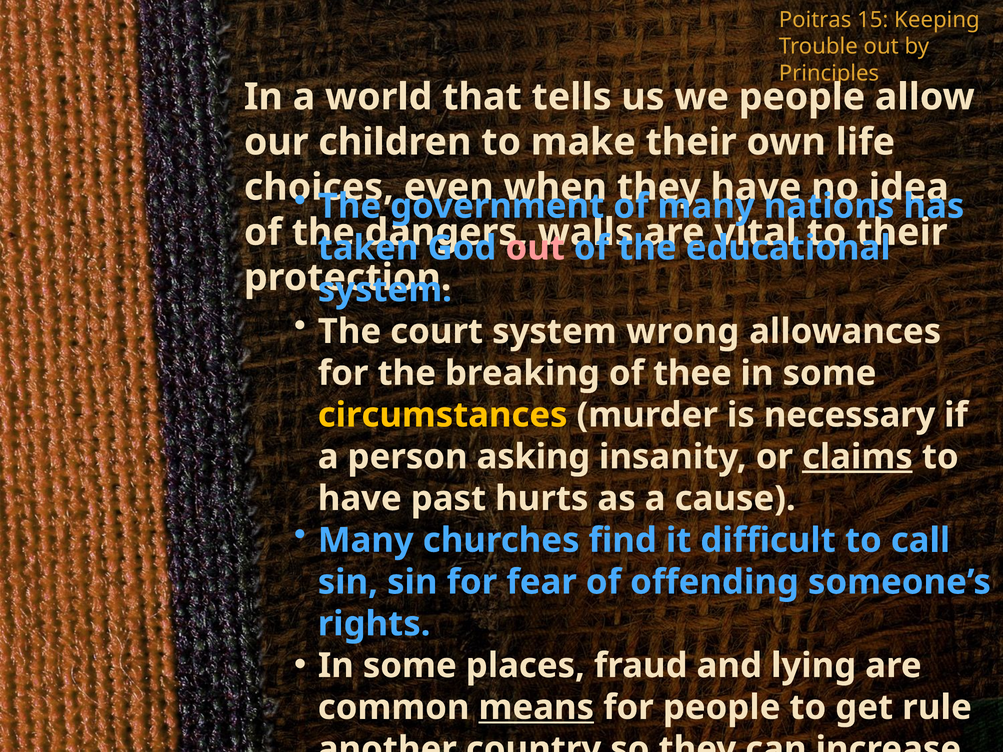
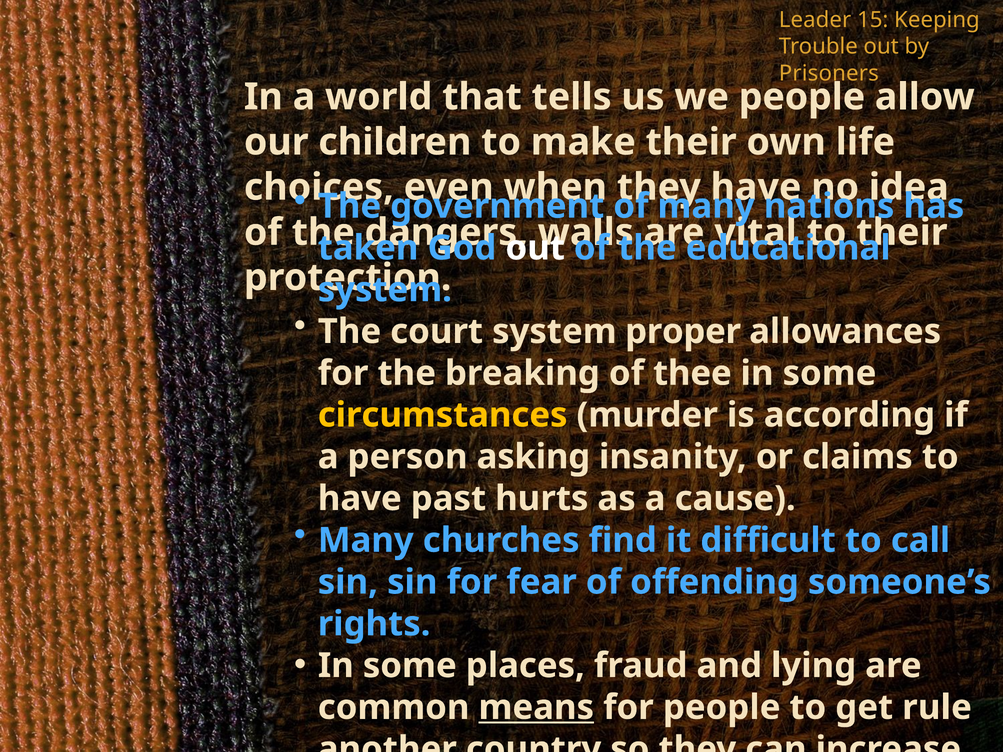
Poitras: Poitras -> Leader
Principles: Principles -> Prisoners
out at (535, 248) colour: pink -> white
wrong: wrong -> proper
necessary: necessary -> according
claims underline: present -> none
